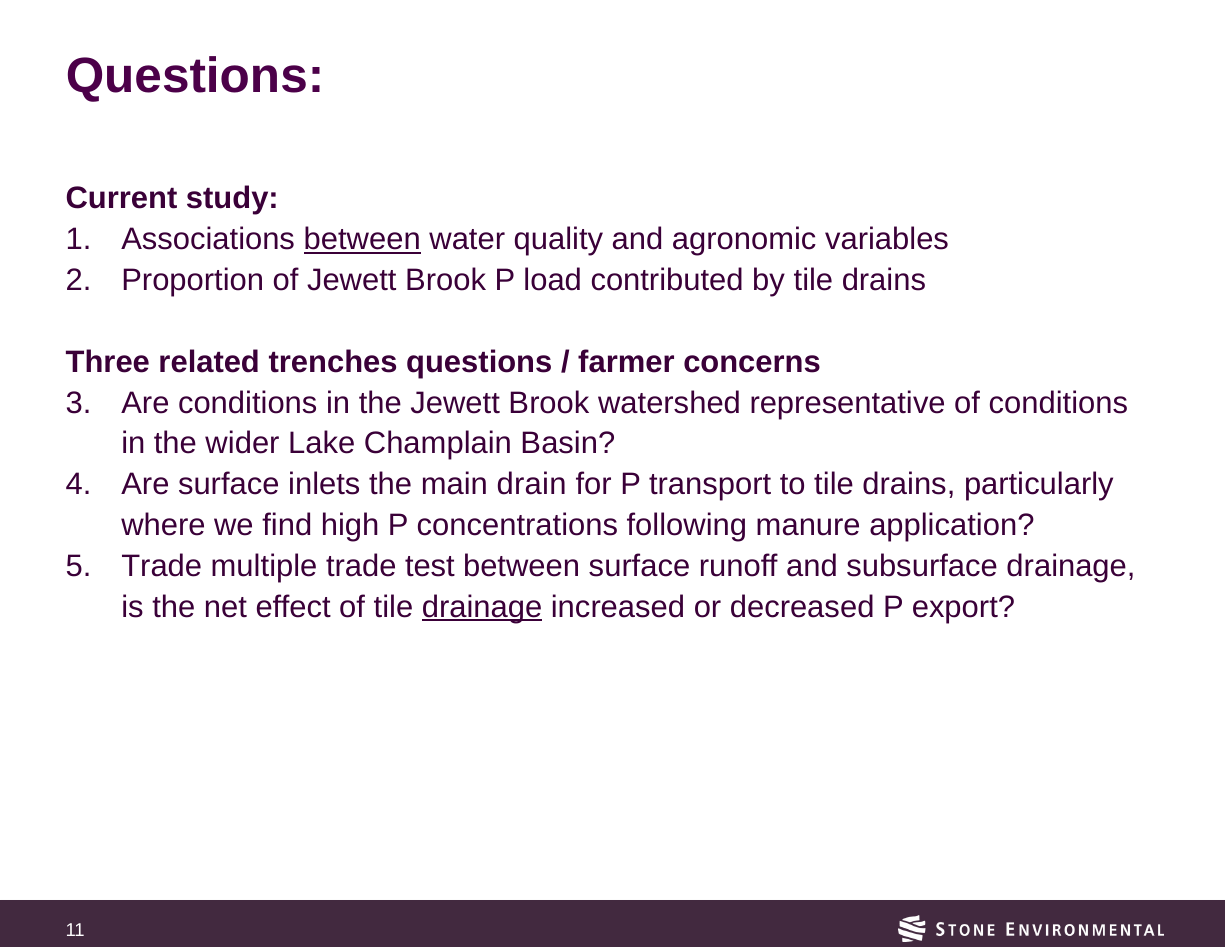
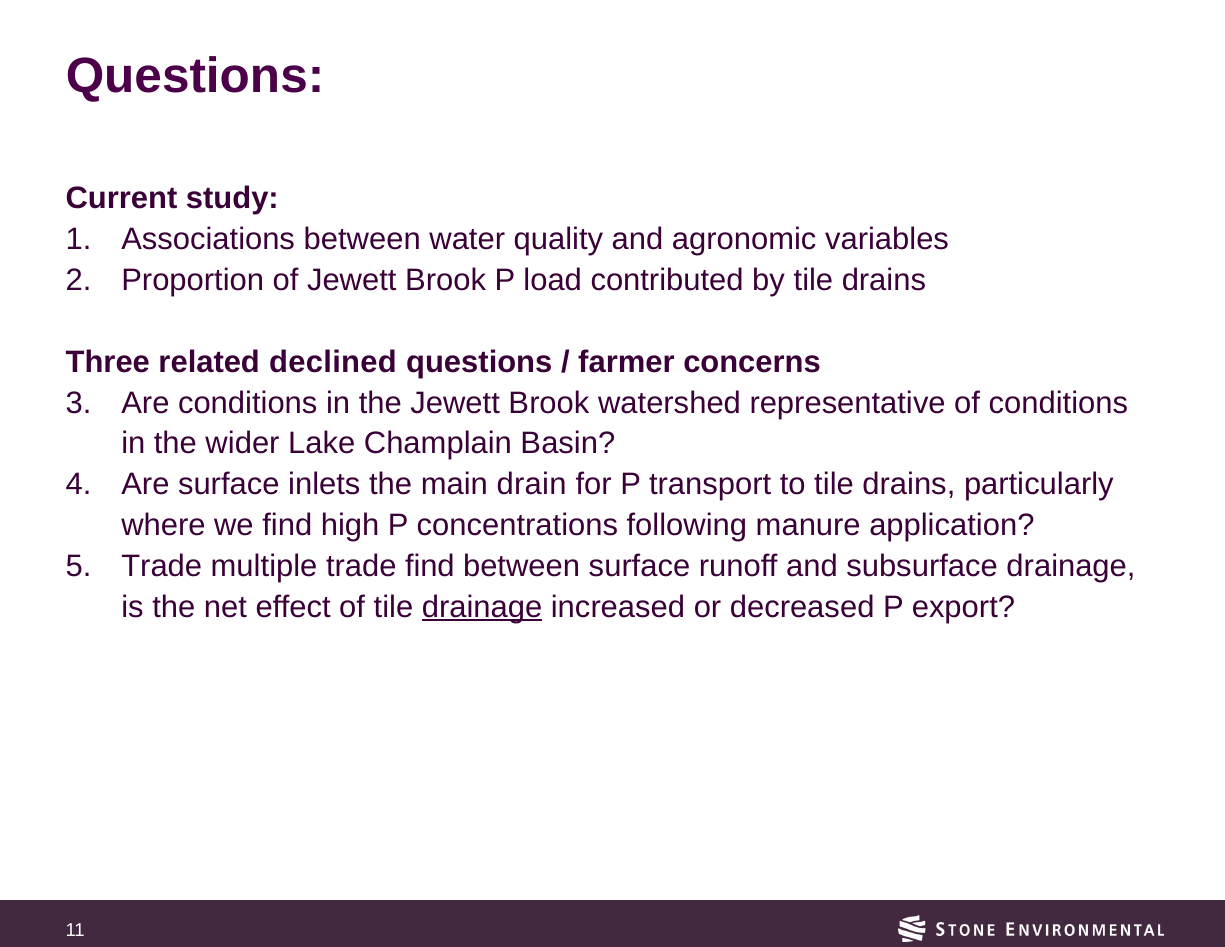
between at (362, 239) underline: present -> none
trenches: trenches -> declined
trade test: test -> find
